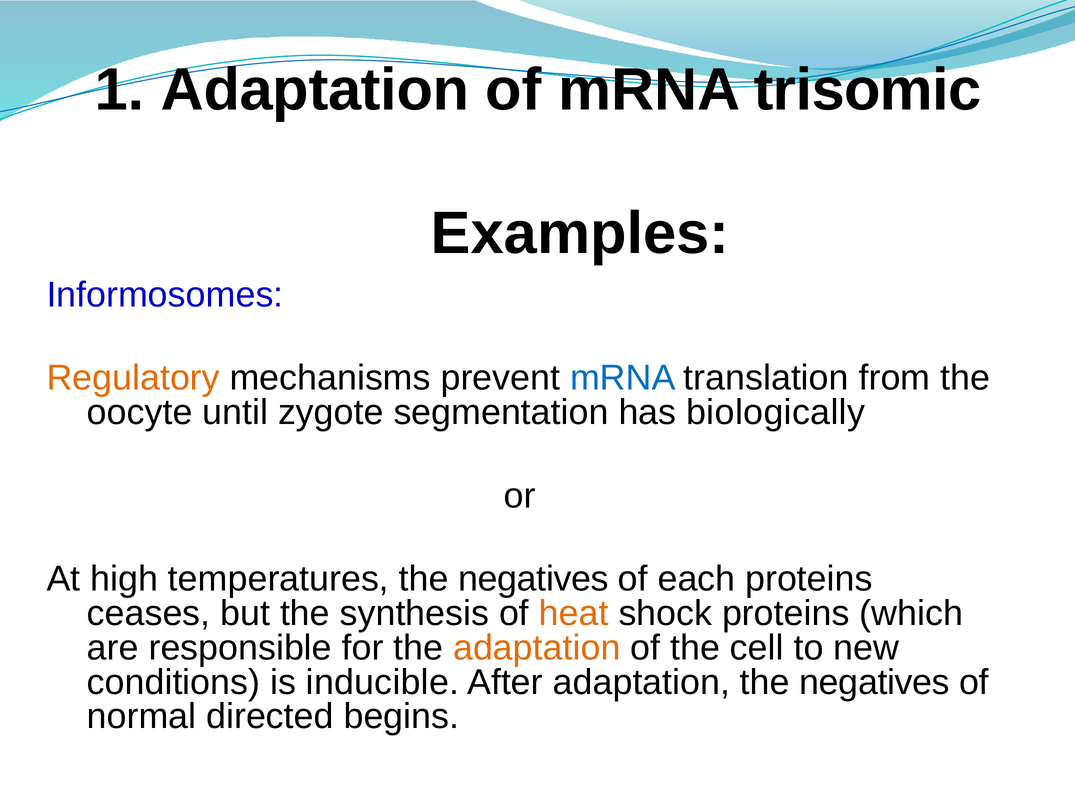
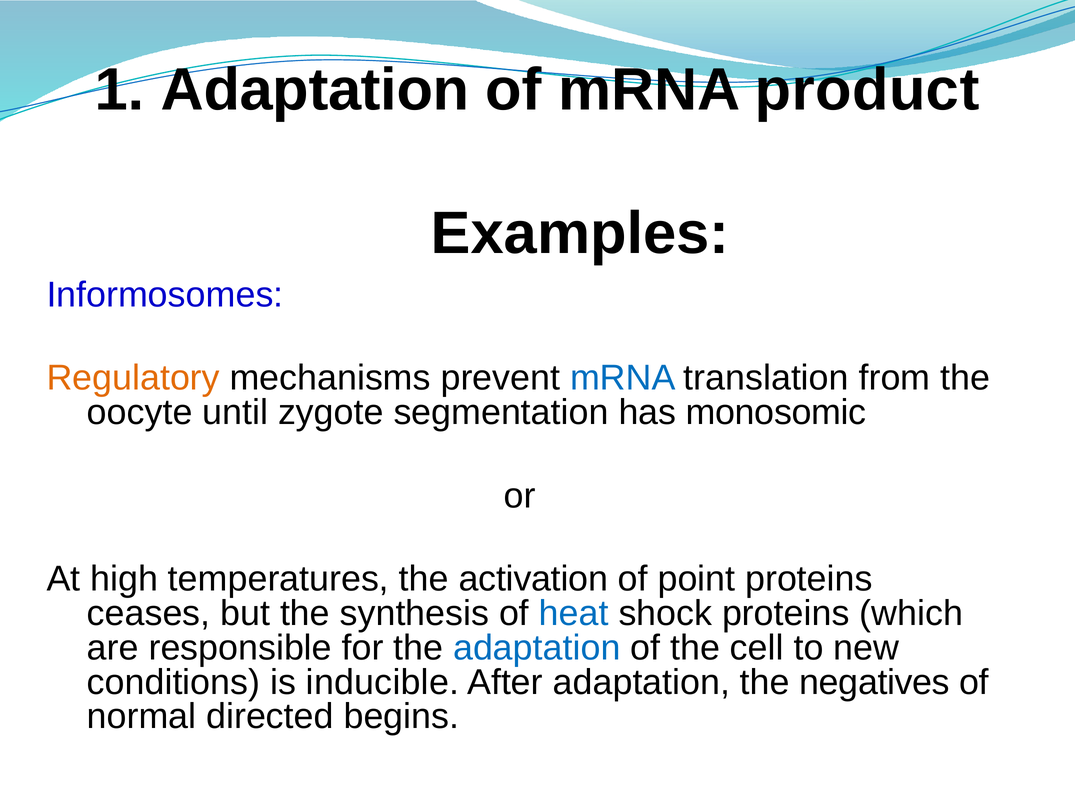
trisomic: trisomic -> product
biologically: biologically -> monosomic
temperatures the negatives: negatives -> activation
each: each -> point
heat colour: orange -> blue
adaptation at (537, 647) colour: orange -> blue
